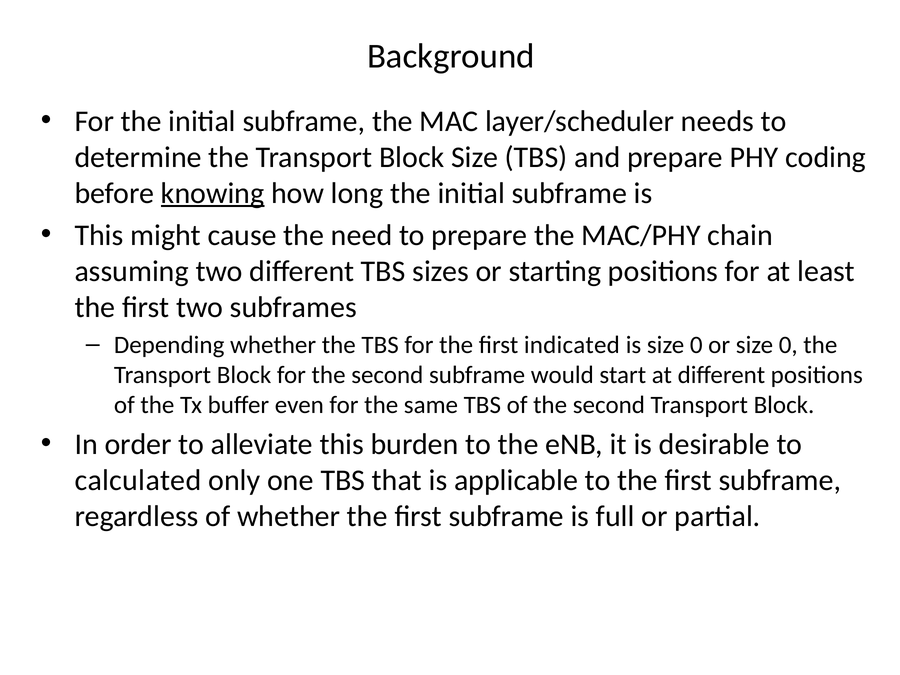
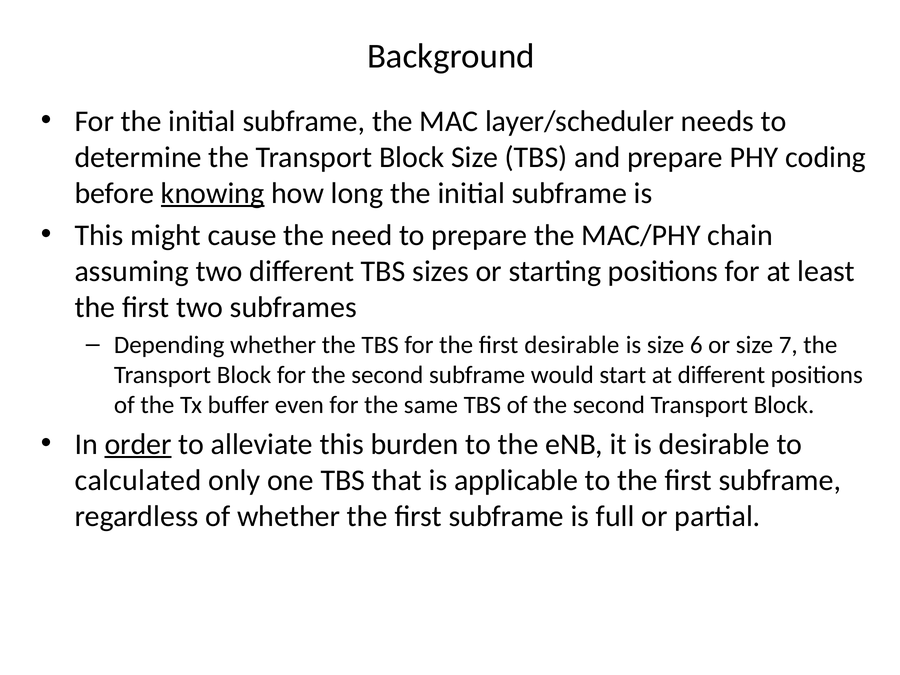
first indicated: indicated -> desirable
is size 0: 0 -> 6
or size 0: 0 -> 7
order underline: none -> present
